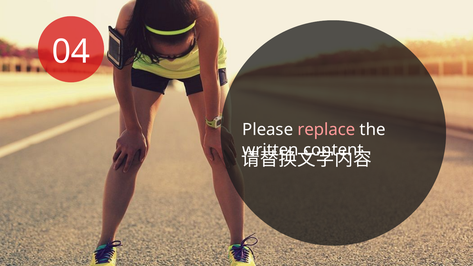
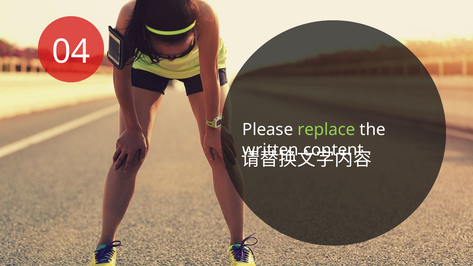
replace colour: pink -> light green
